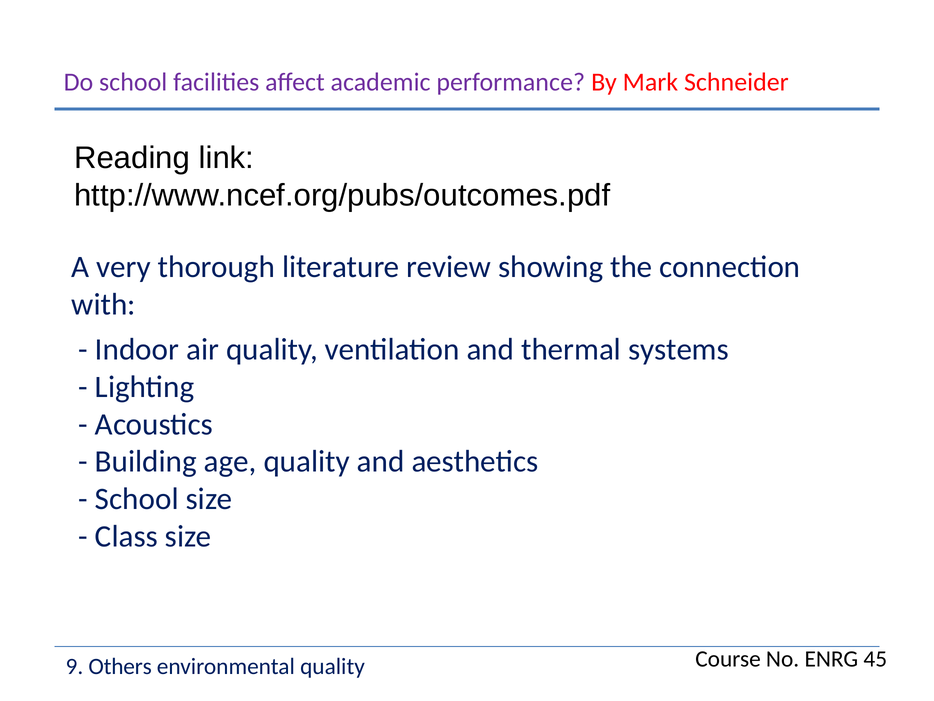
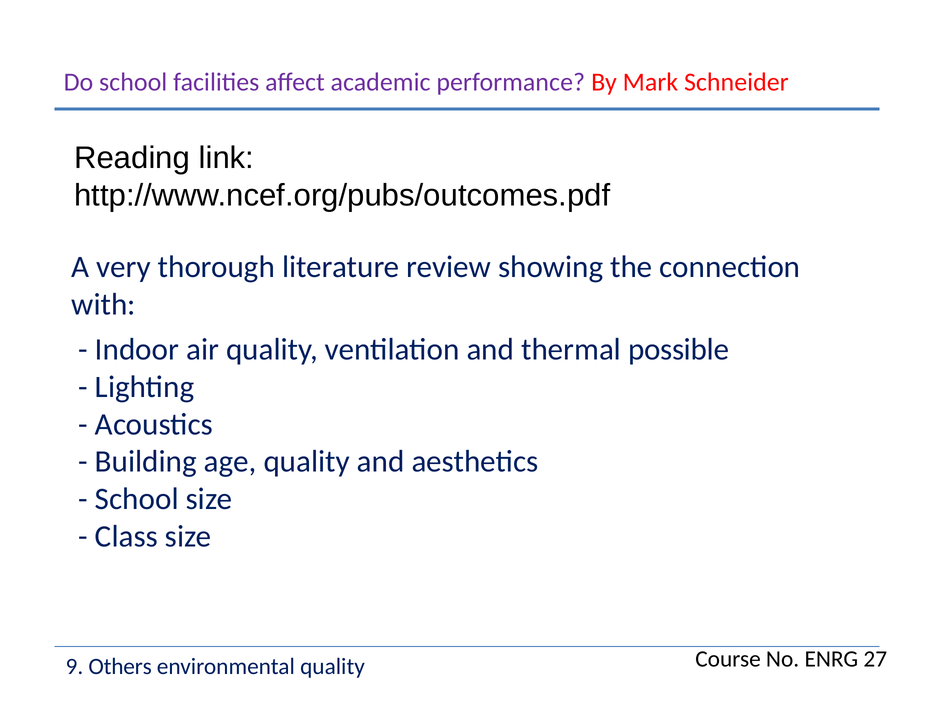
systems: systems -> possible
45: 45 -> 27
